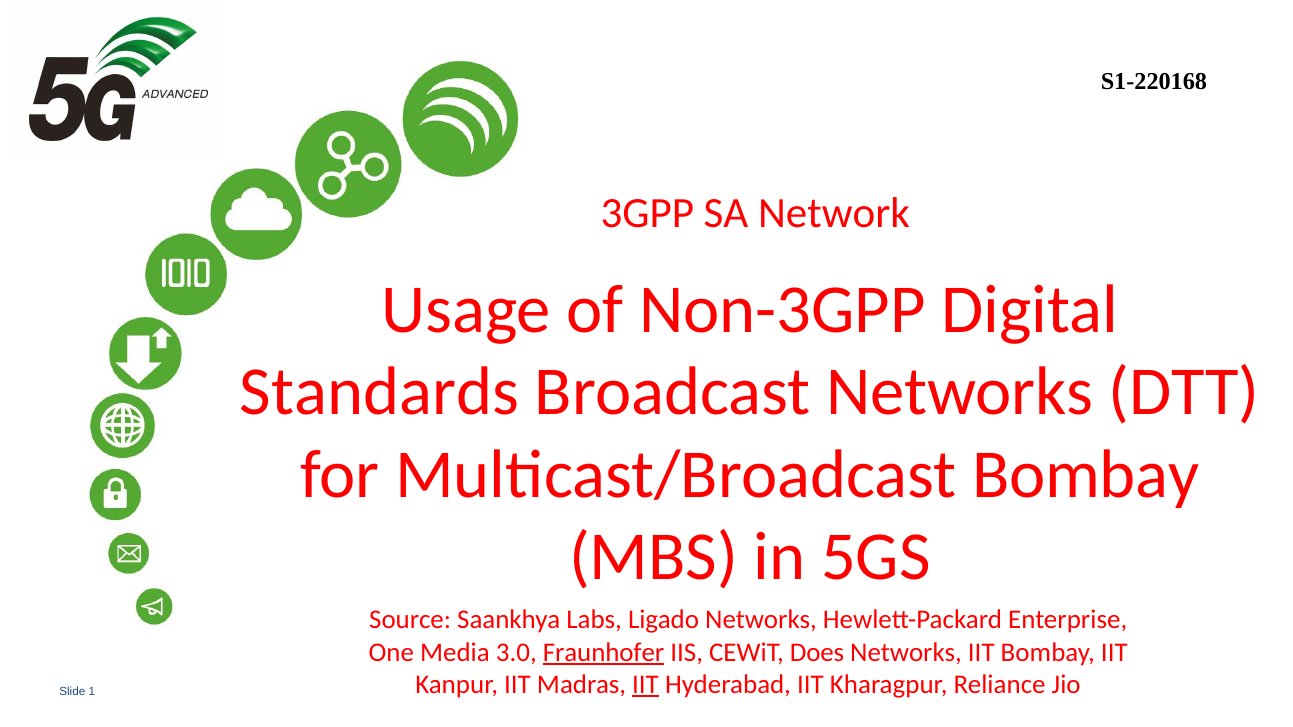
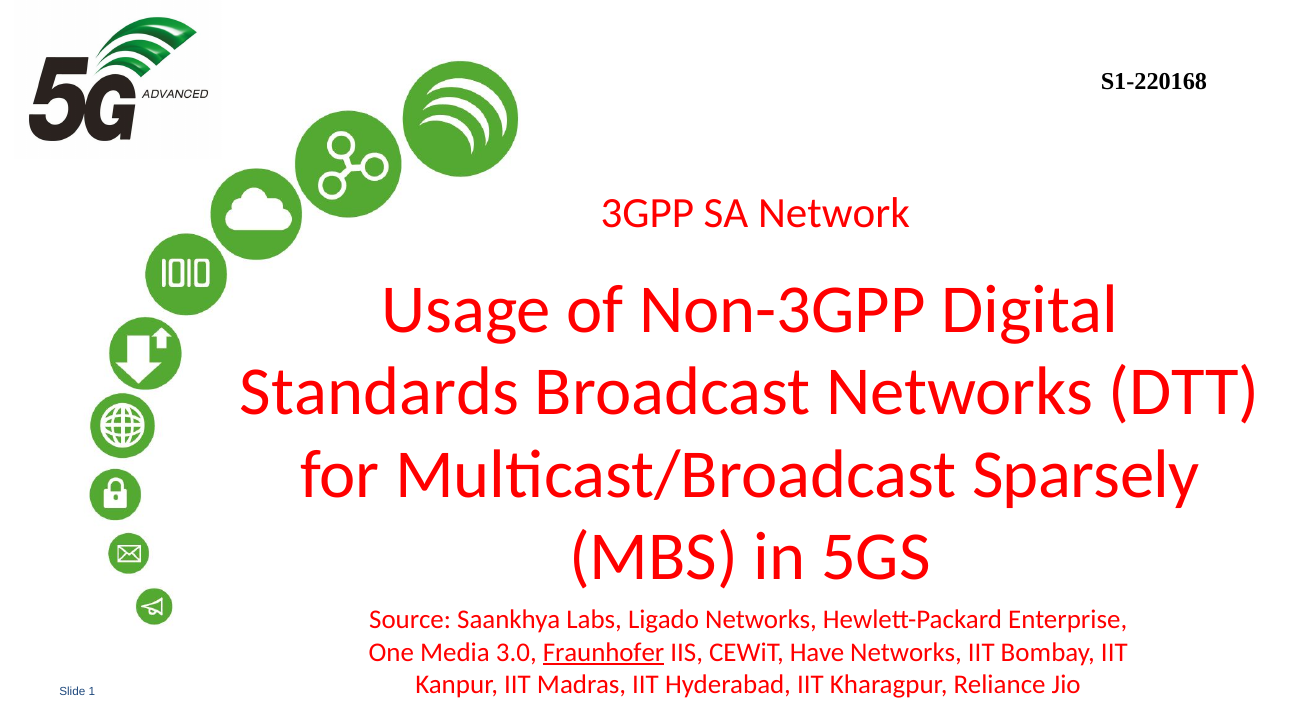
Multicast/Broadcast Bombay: Bombay -> Sparsely
Does: Does -> Have
IIT at (645, 685) underline: present -> none
